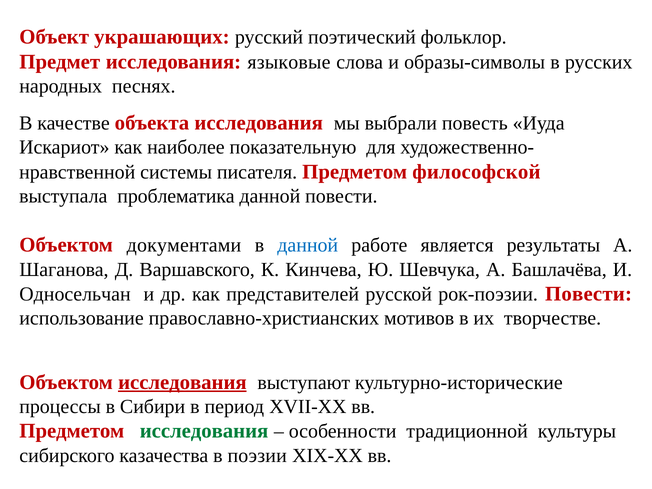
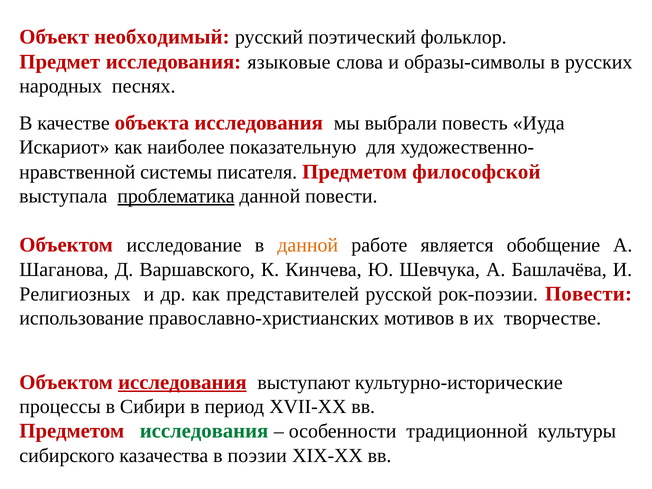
украшающих: украшающих -> необходимый
проблематика underline: none -> present
документами: документами -> исследование
данной at (308, 245) colour: blue -> orange
результаты: результаты -> обобщение
Односельчан: Односельчан -> Религиозных
